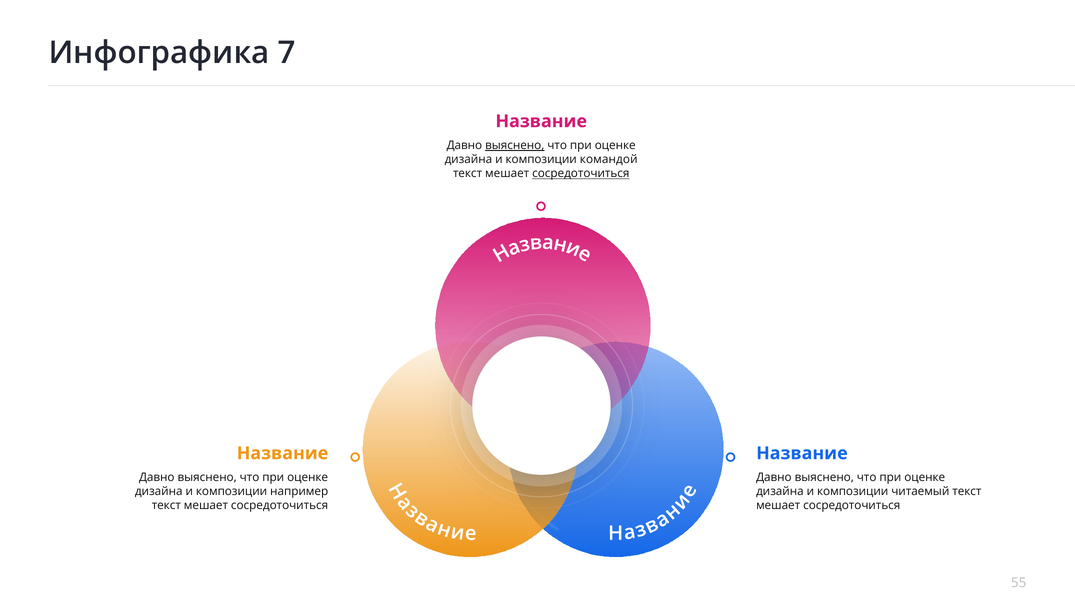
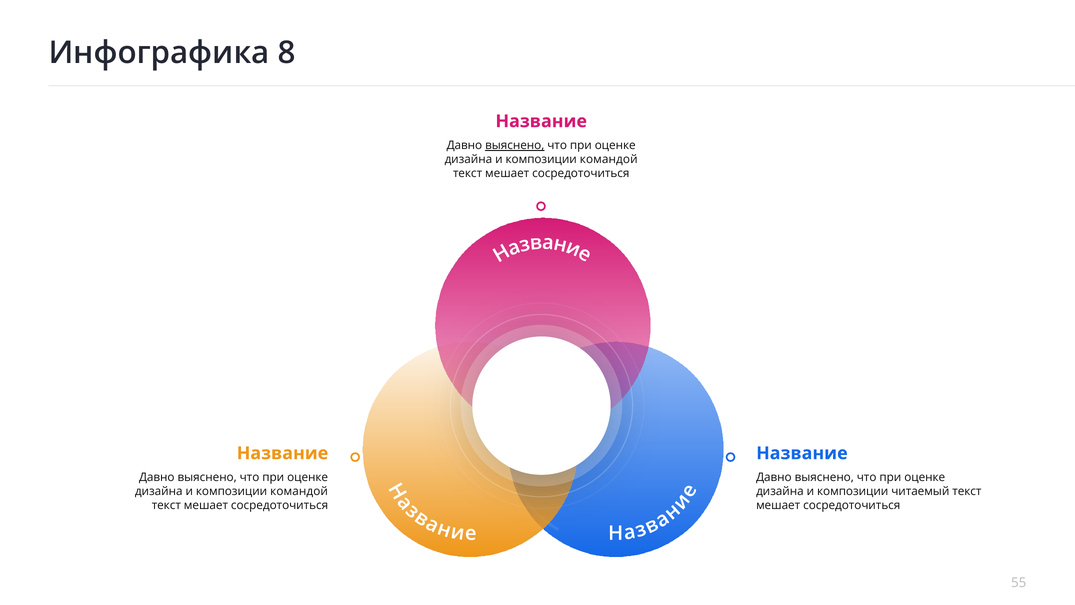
7: 7 -> 8
сосредоточиться at (581, 173) underline: present -> none
например at (299, 491): например -> командой
